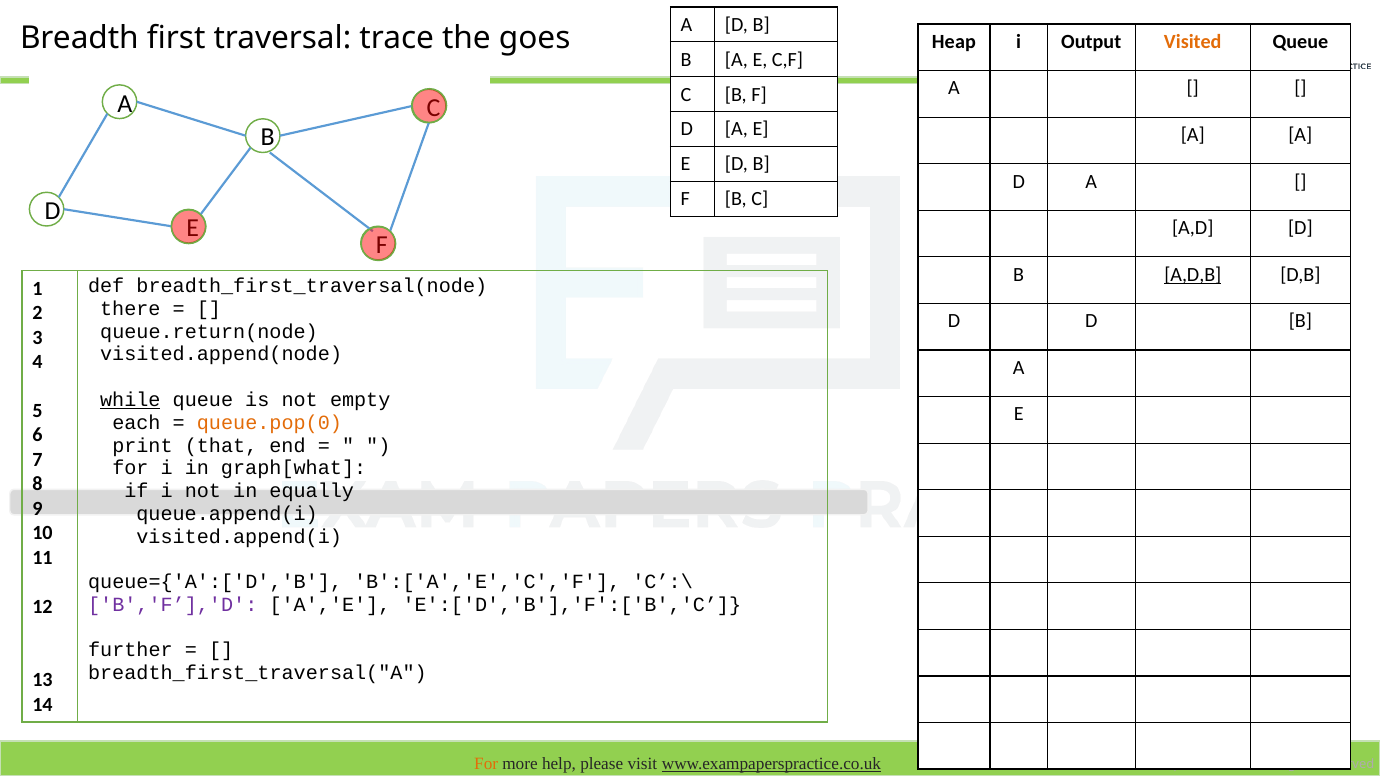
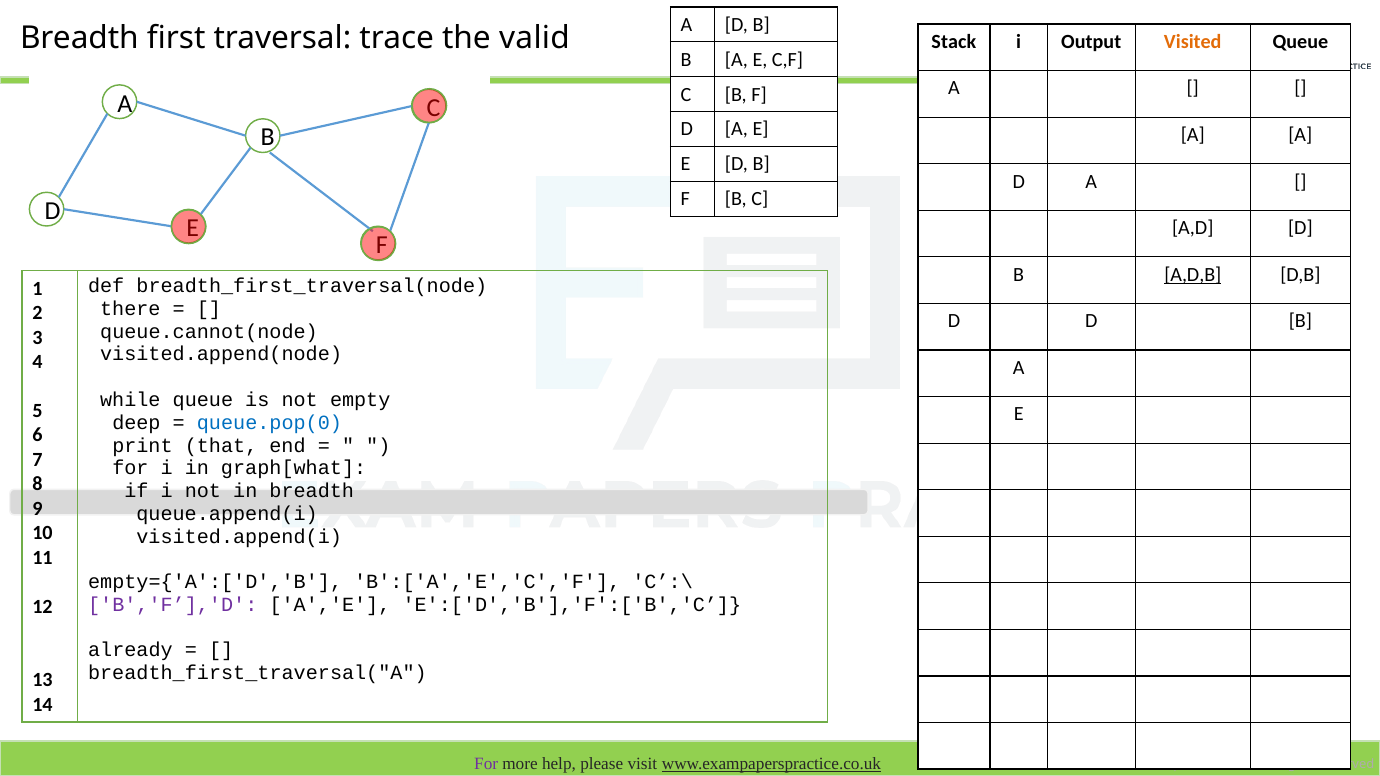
goes: goes -> valid
Heap: Heap -> Stack
queue.return(node: queue.return(node -> queue.cannot(node
while underline: present -> none
each: each -> deep
queue.pop(0 colour: orange -> blue
in equally: equally -> breadth
queue={'A':['D','B: queue={'A':['D','B -> empty={'A':['D','B
further: further -> already
For at (486, 764) colour: orange -> purple
